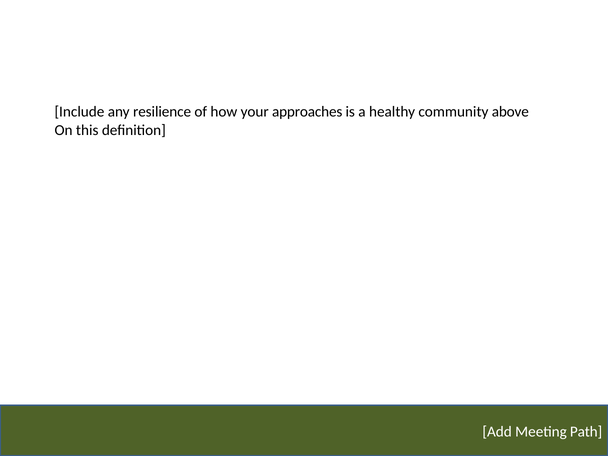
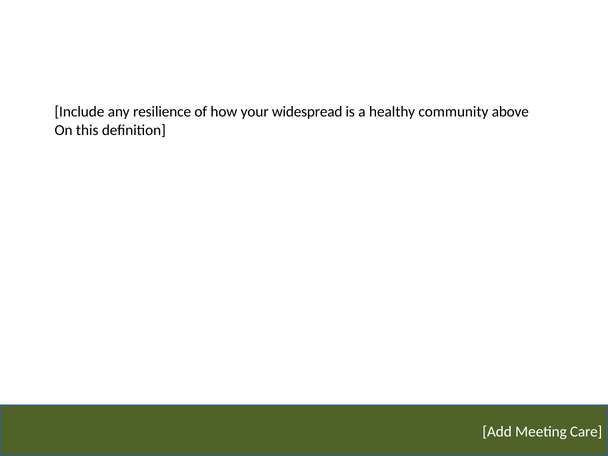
approaches: approaches -> widespread
Path: Path -> Care
